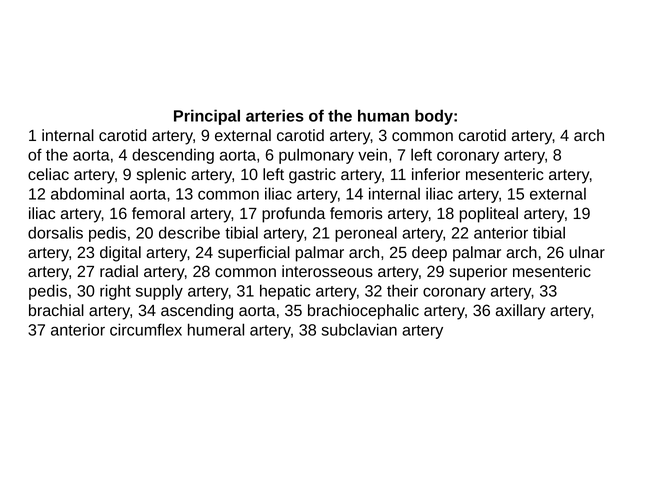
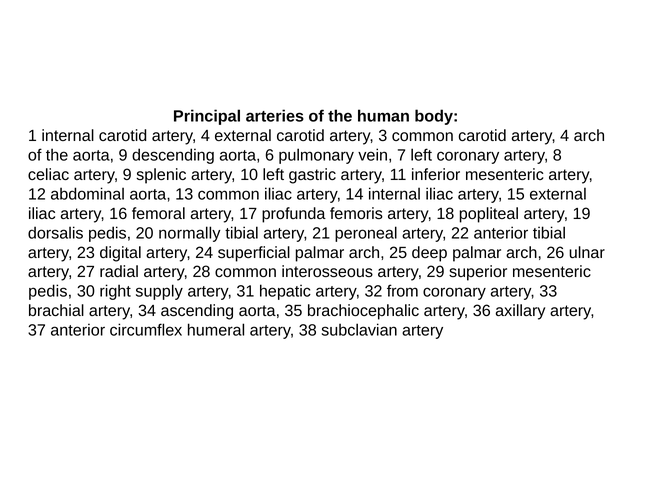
internal carotid artery 9: 9 -> 4
aorta 4: 4 -> 9
describe: describe -> normally
their: their -> from
